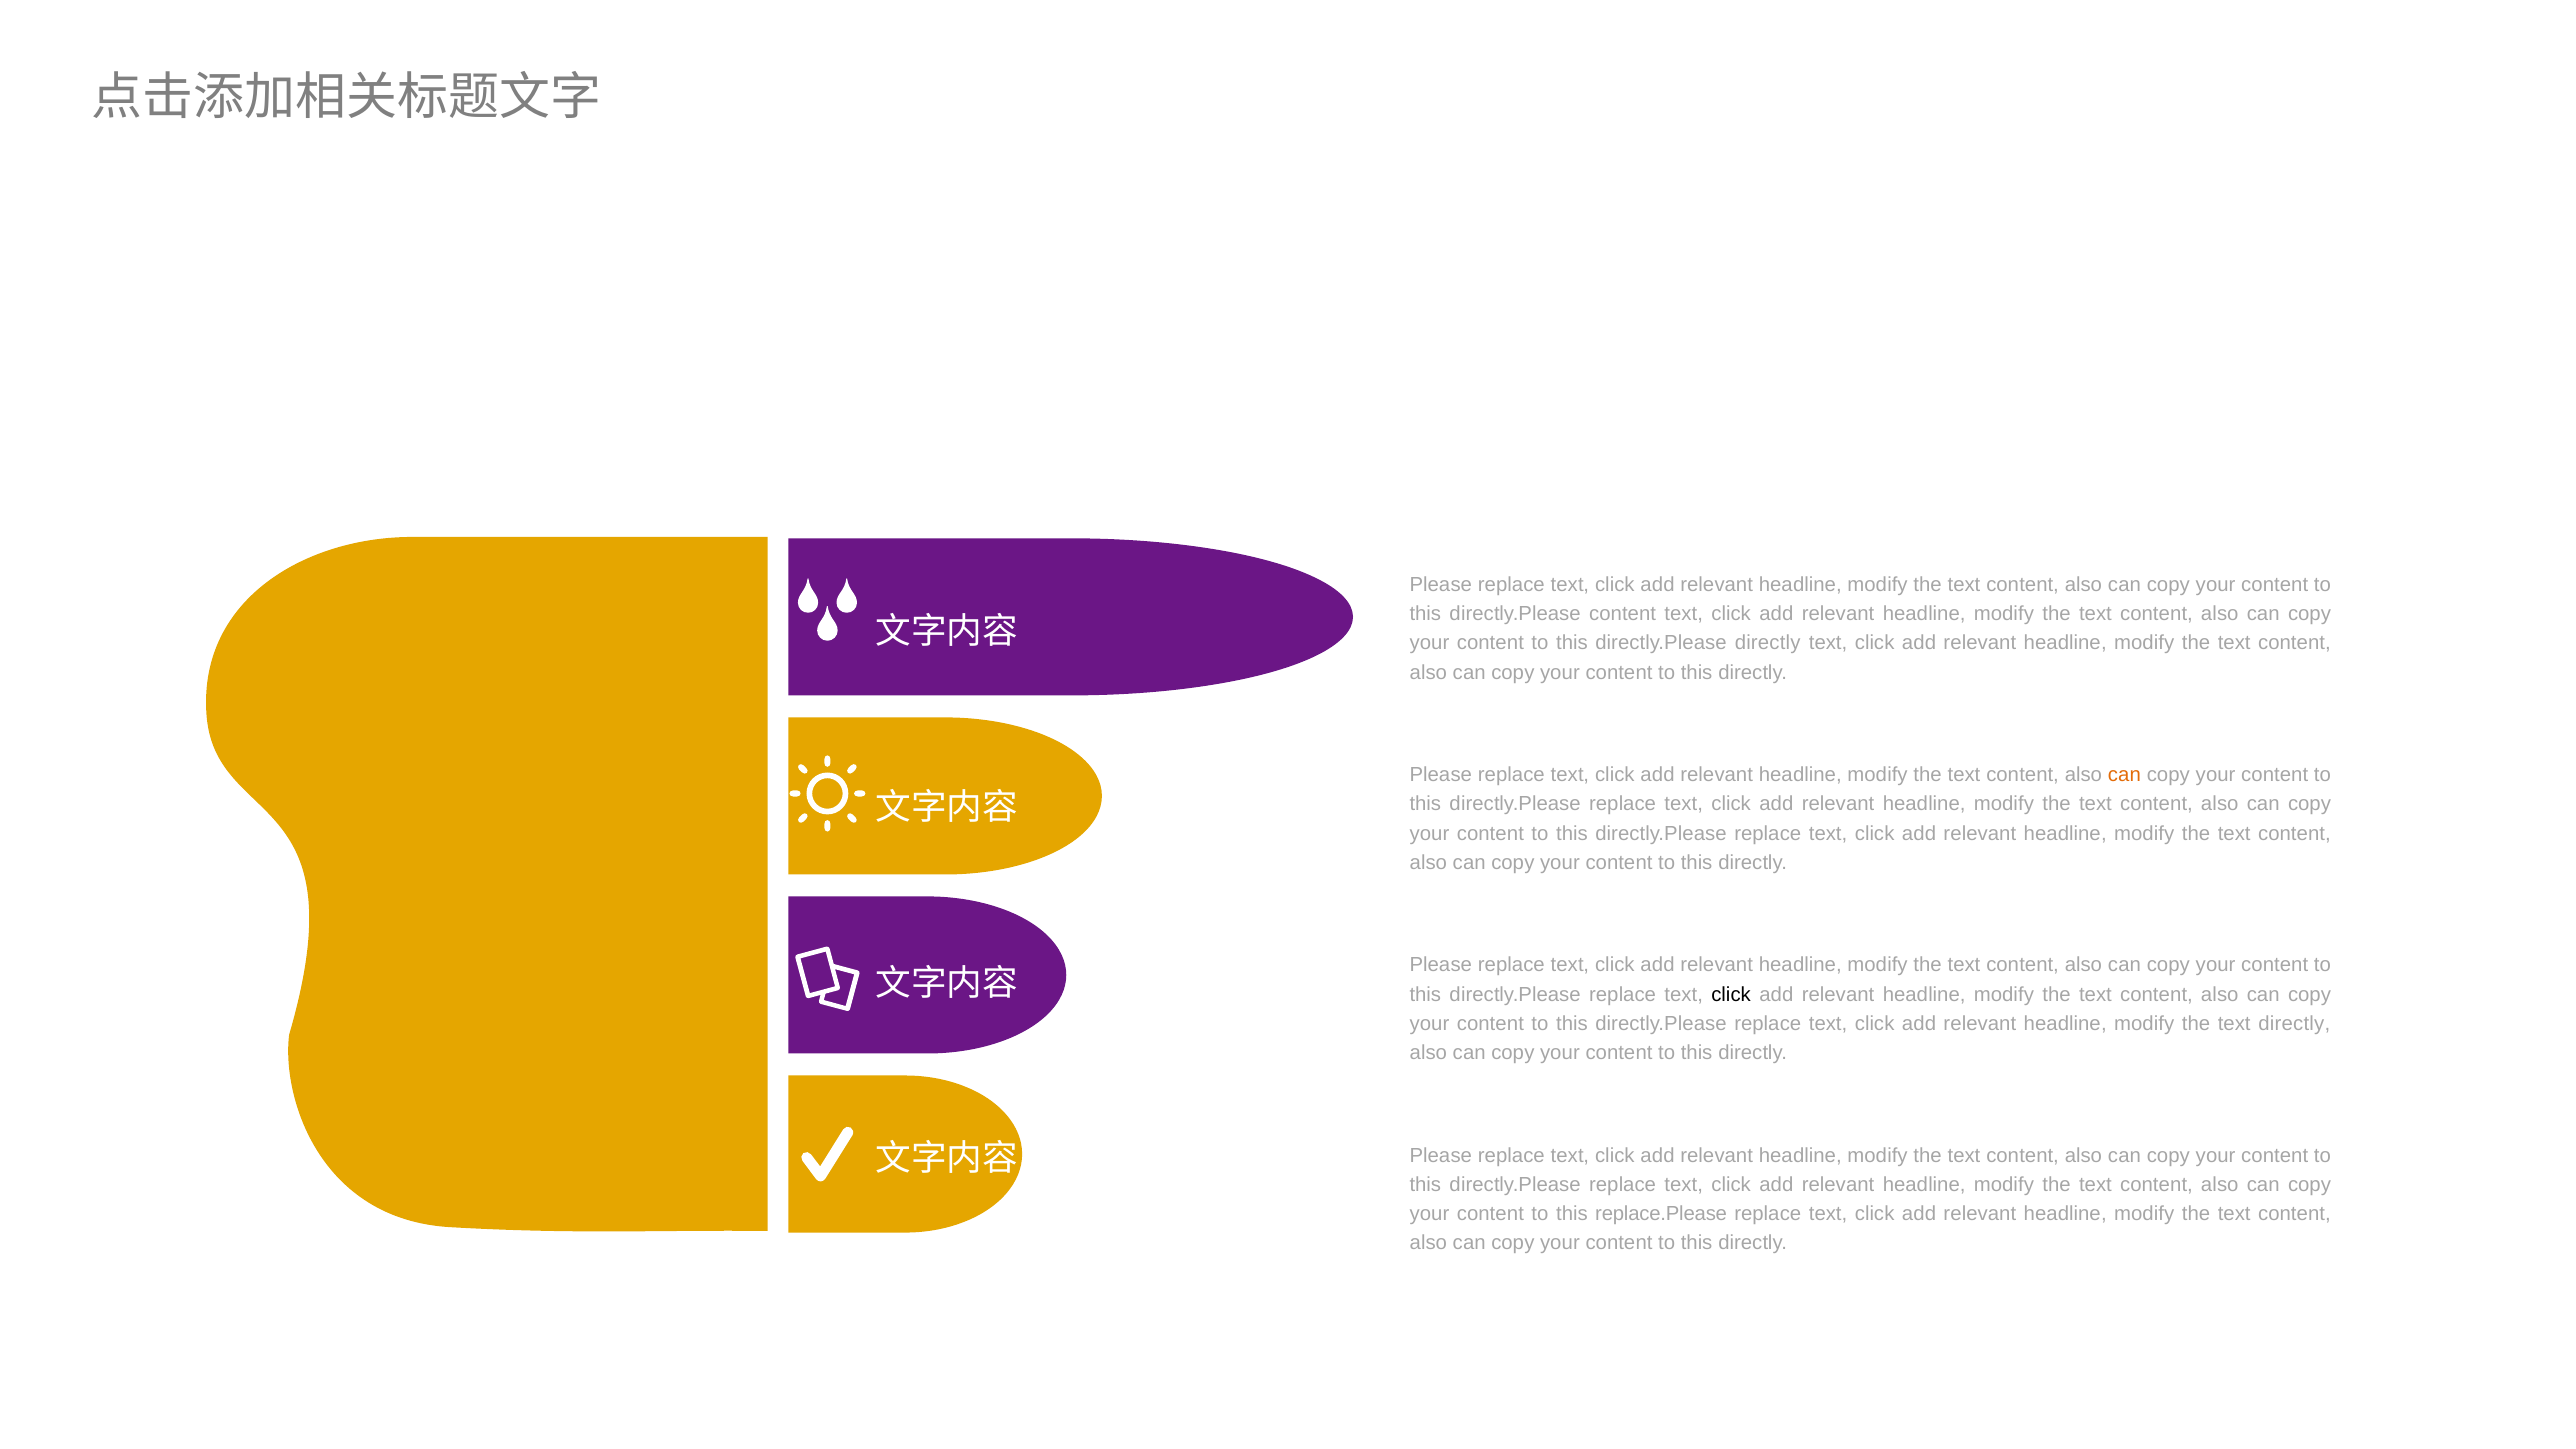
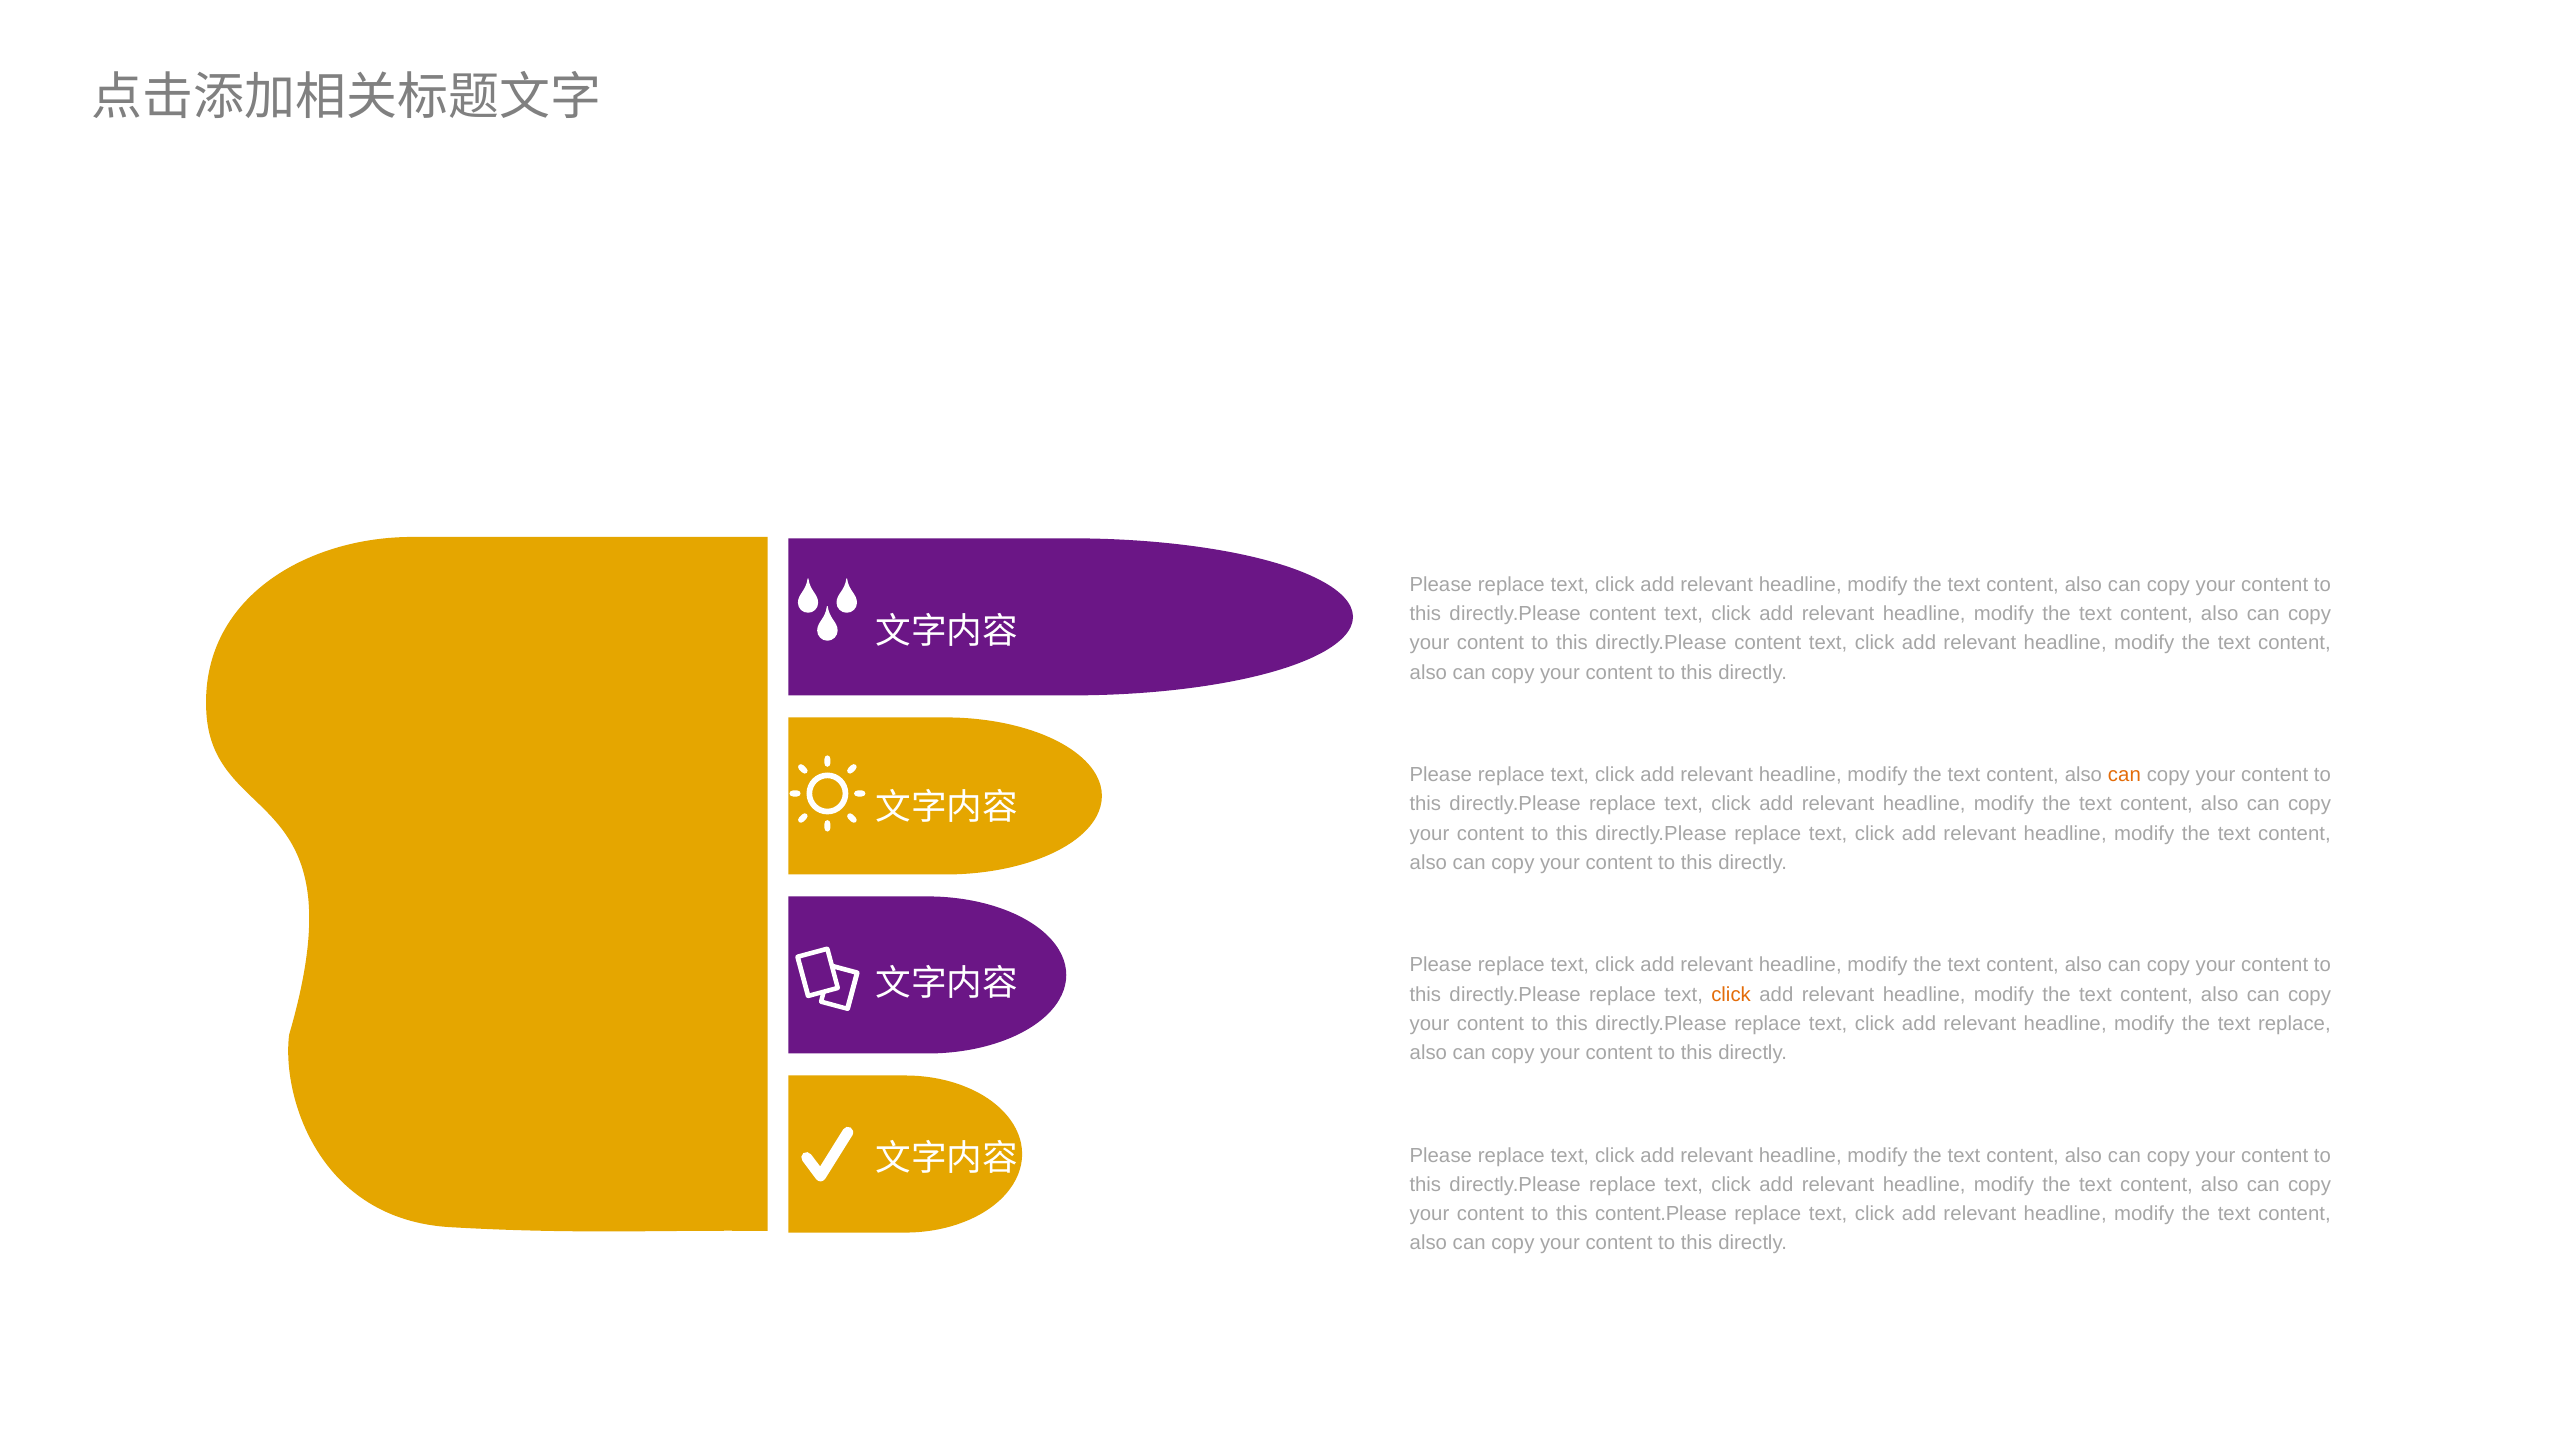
directly at (1768, 643): directly -> content
click at (1731, 994) colour: black -> orange
text directly: directly -> replace
replace.Please: replace.Please -> content.Please
